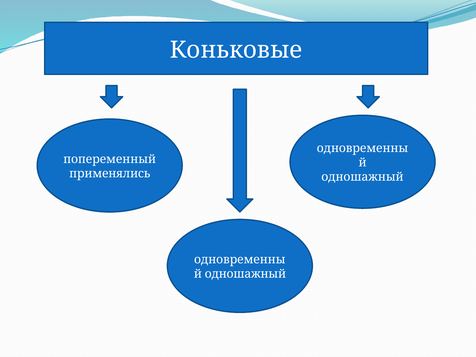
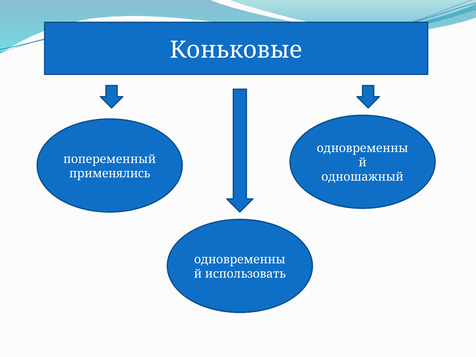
одношажный at (245, 274): одношажный -> использовать
